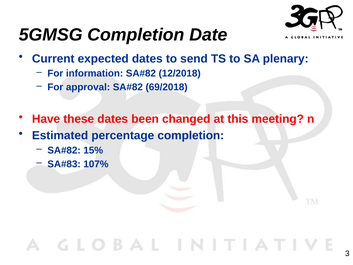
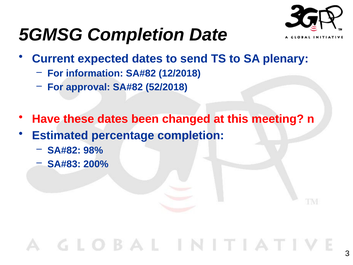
69/2018: 69/2018 -> 52/2018
15%: 15% -> 98%
107%: 107% -> 200%
